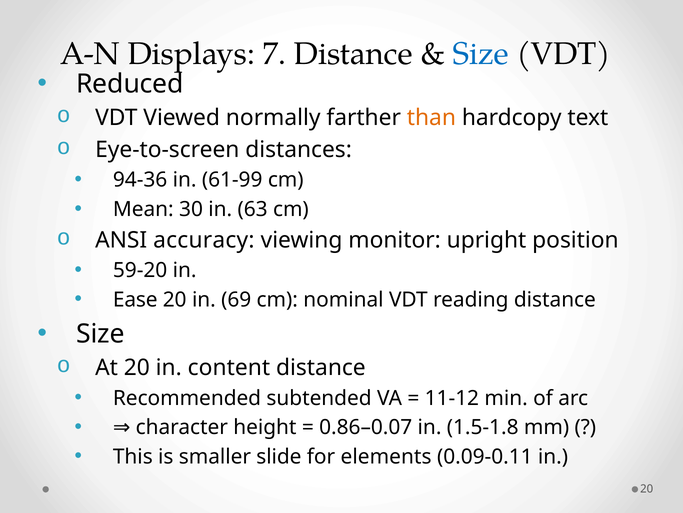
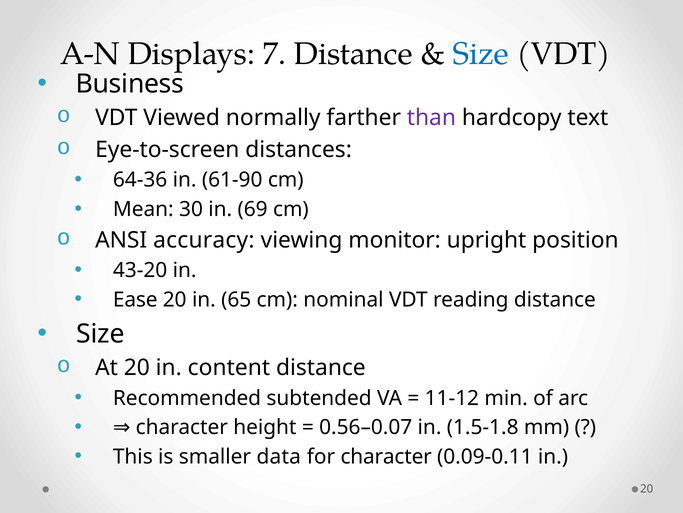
Reduced: Reduced -> Business
than colour: orange -> purple
94-36: 94-36 -> 64-36
61-99: 61-99 -> 61-90
63: 63 -> 69
59-20: 59-20 -> 43-20
69: 69 -> 65
0.86–0.07: 0.86–0.07 -> 0.56–0.07
slide: slide -> data
for elements: elements -> character
